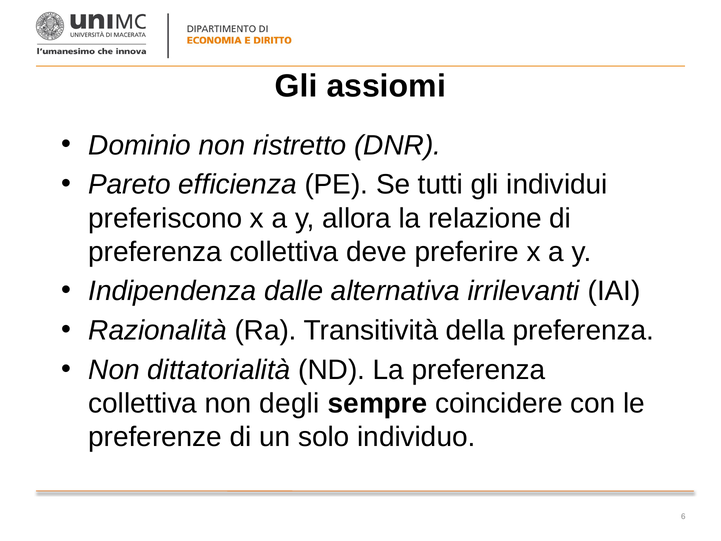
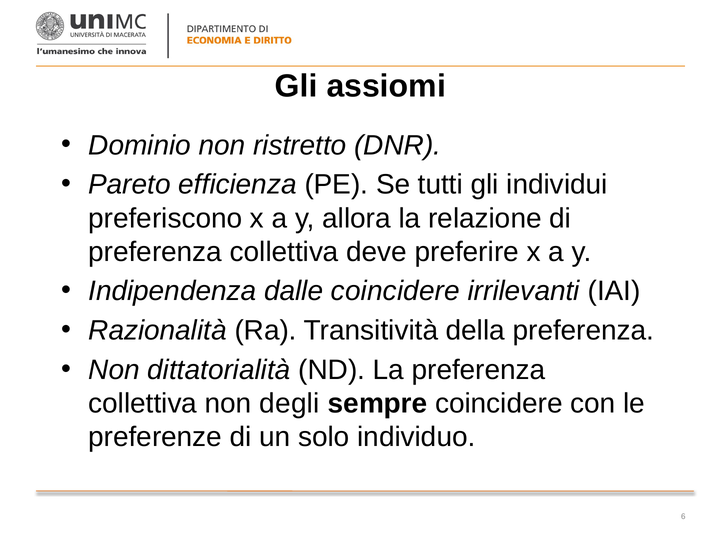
dalle alternativa: alternativa -> coincidere
